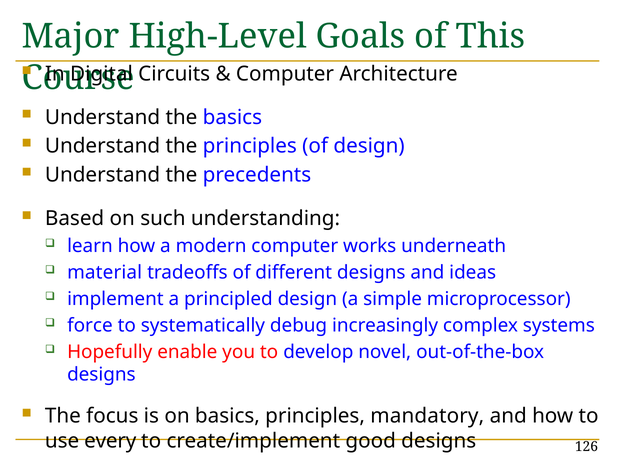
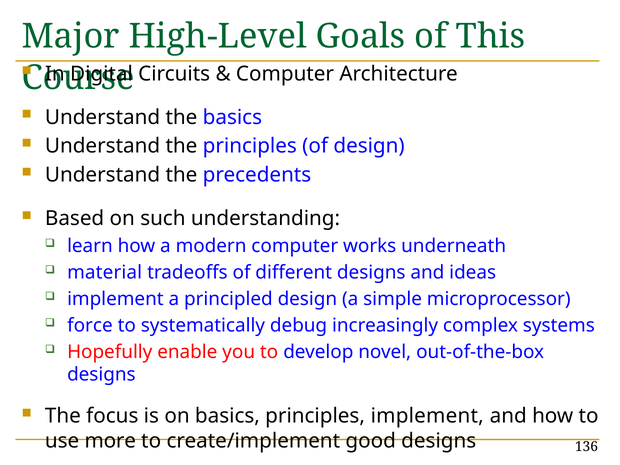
principles mandatory: mandatory -> implement
every: every -> more
126: 126 -> 136
